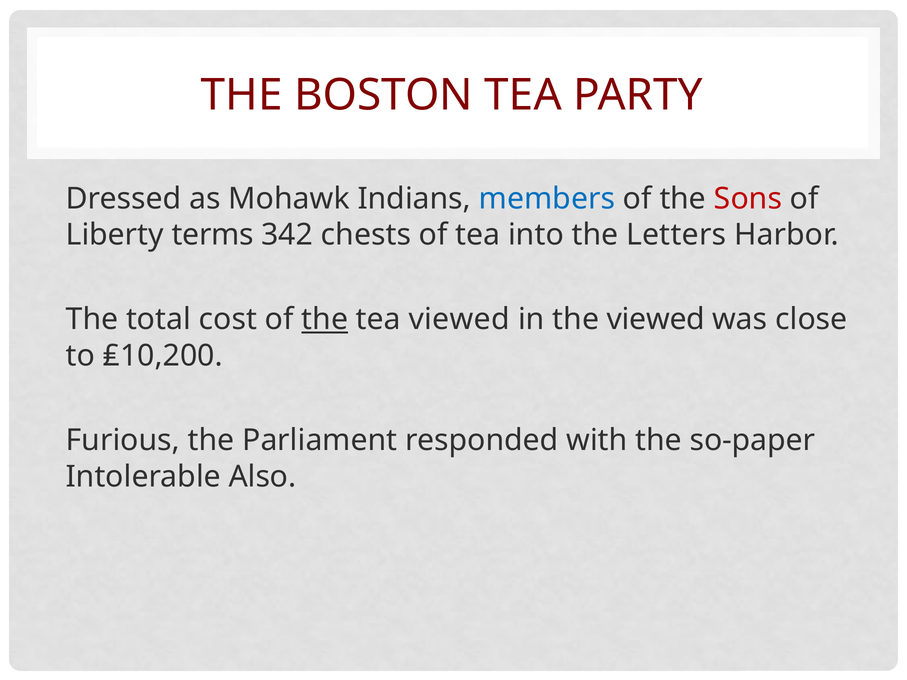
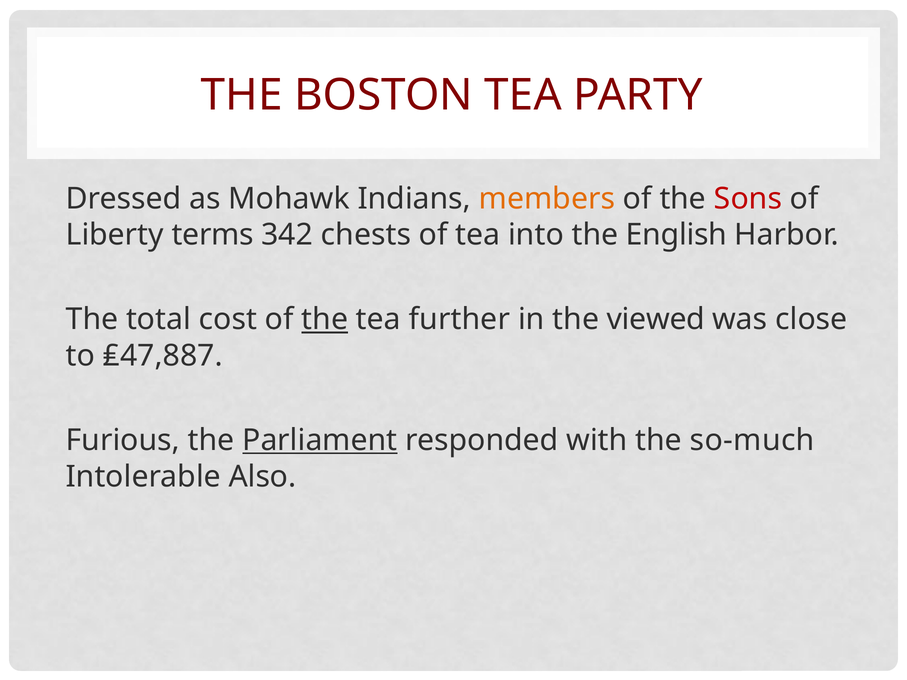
members colour: blue -> orange
Letters: Letters -> English
tea viewed: viewed -> further
₤10,200: ₤10,200 -> ₤47,887
Parliament underline: none -> present
so-paper: so-paper -> so-much
